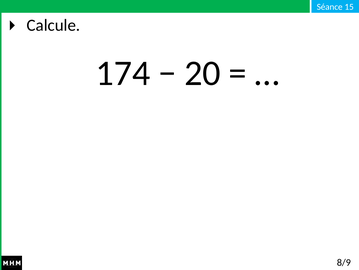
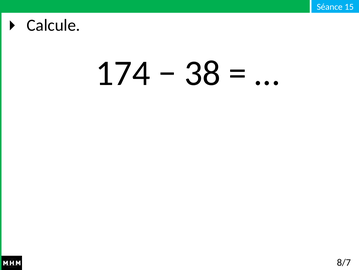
20: 20 -> 38
8/9: 8/9 -> 8/7
